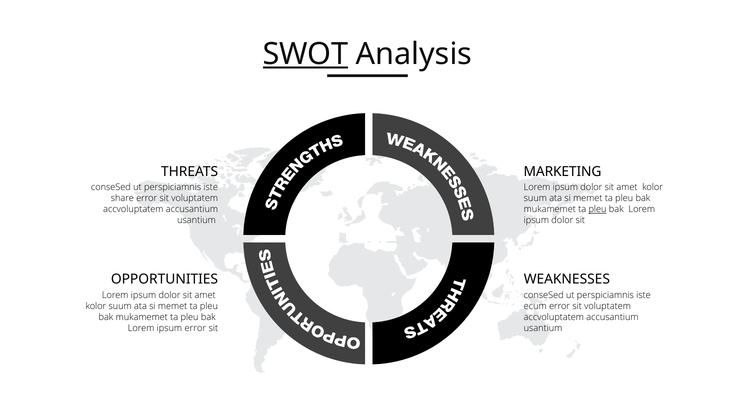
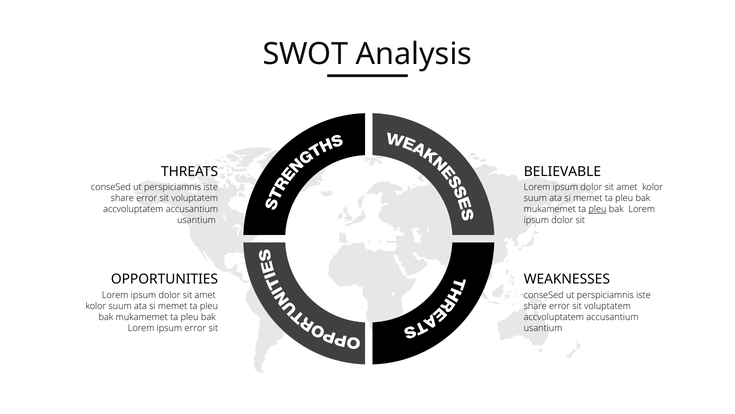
SWOT underline: present -> none
MARKETING: MARKETING -> BELIEVABLE
ecum at (535, 306): ecum -> share
